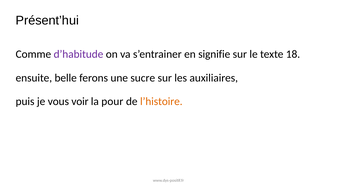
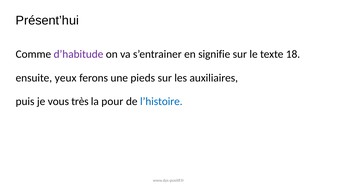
belle: belle -> yeux
sucre: sucre -> pieds
voir: voir -> très
l’histoire colour: orange -> blue
